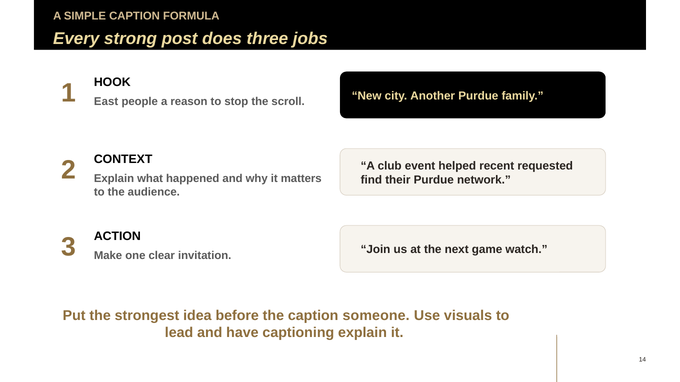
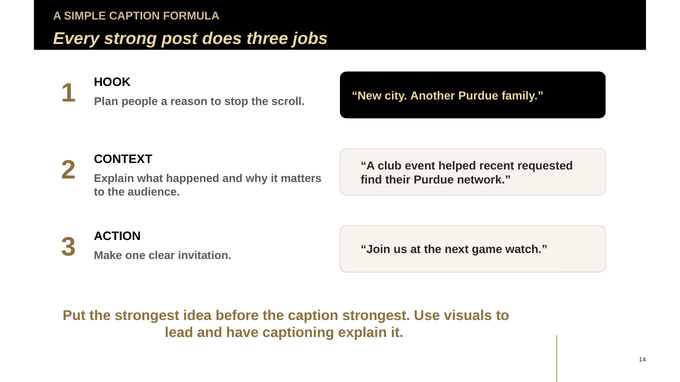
East: East -> Plan
caption someone: someone -> strongest
